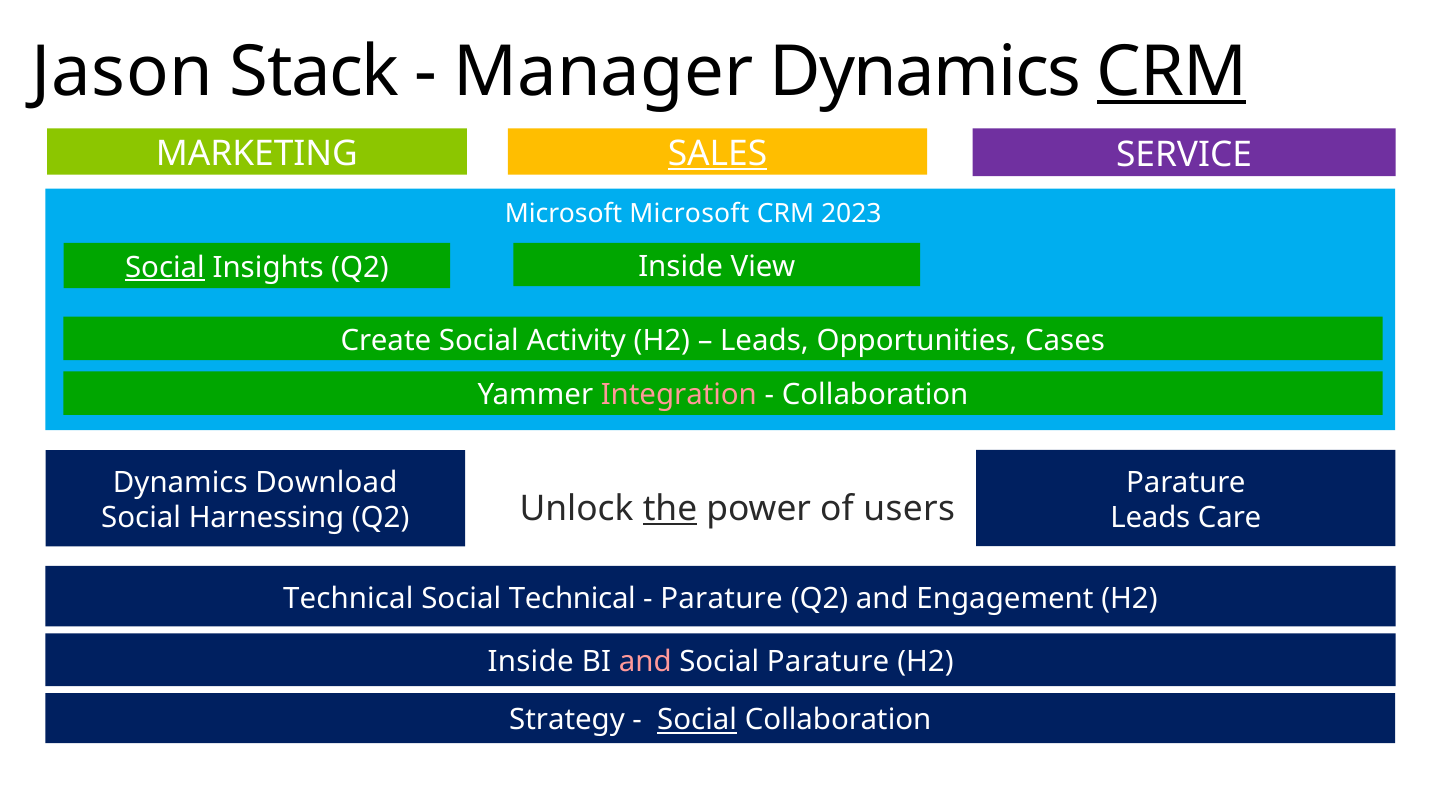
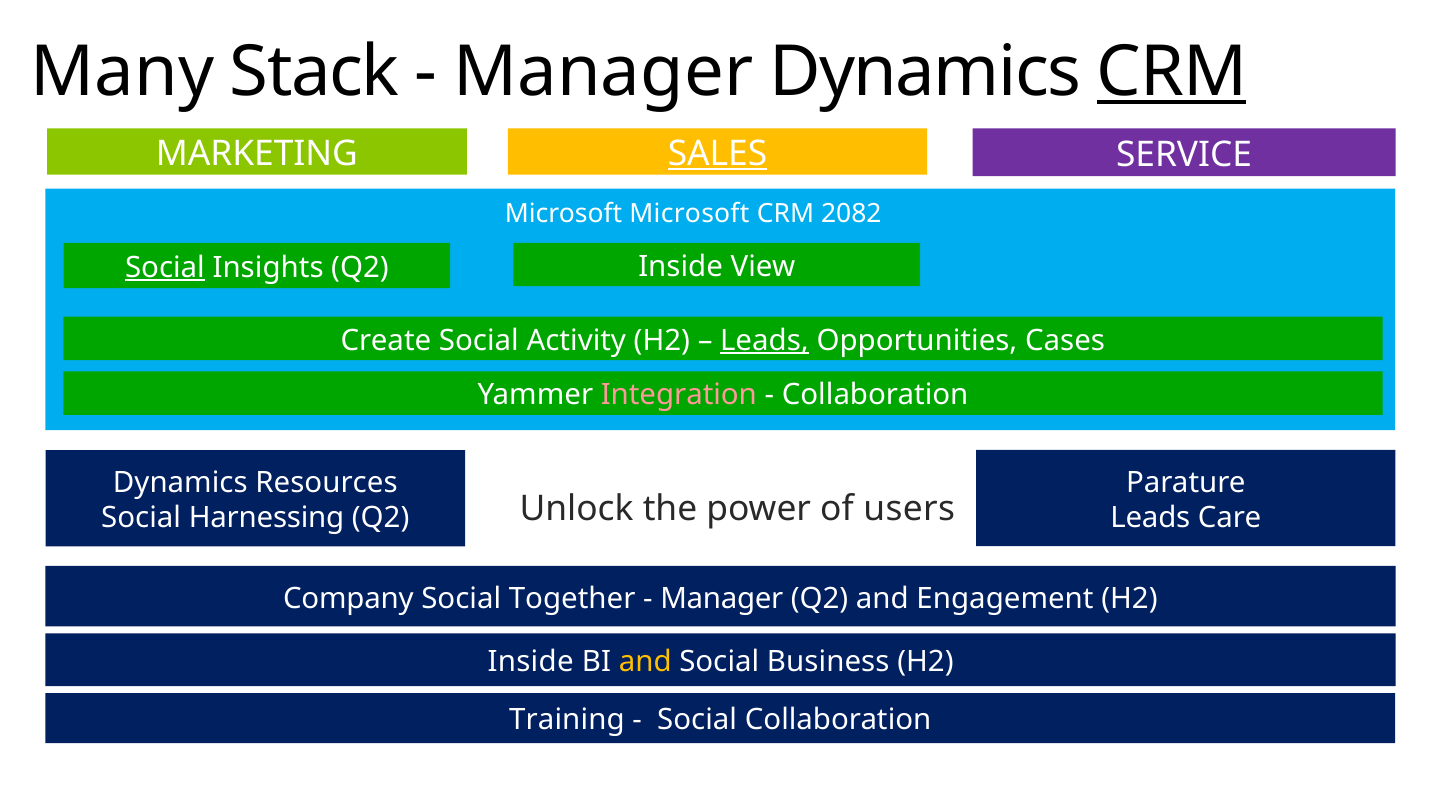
Jason: Jason -> Many
2023: 2023 -> 2082
Leads at (764, 341) underline: none -> present
Download: Download -> Resources
the underline: present -> none
Technical at (348, 599): Technical -> Company
Social Technical: Technical -> Together
Parature at (722, 599): Parature -> Manager
and at (645, 662) colour: pink -> yellow
Social Parature: Parature -> Business
Strategy: Strategy -> Training
Social at (697, 721) underline: present -> none
